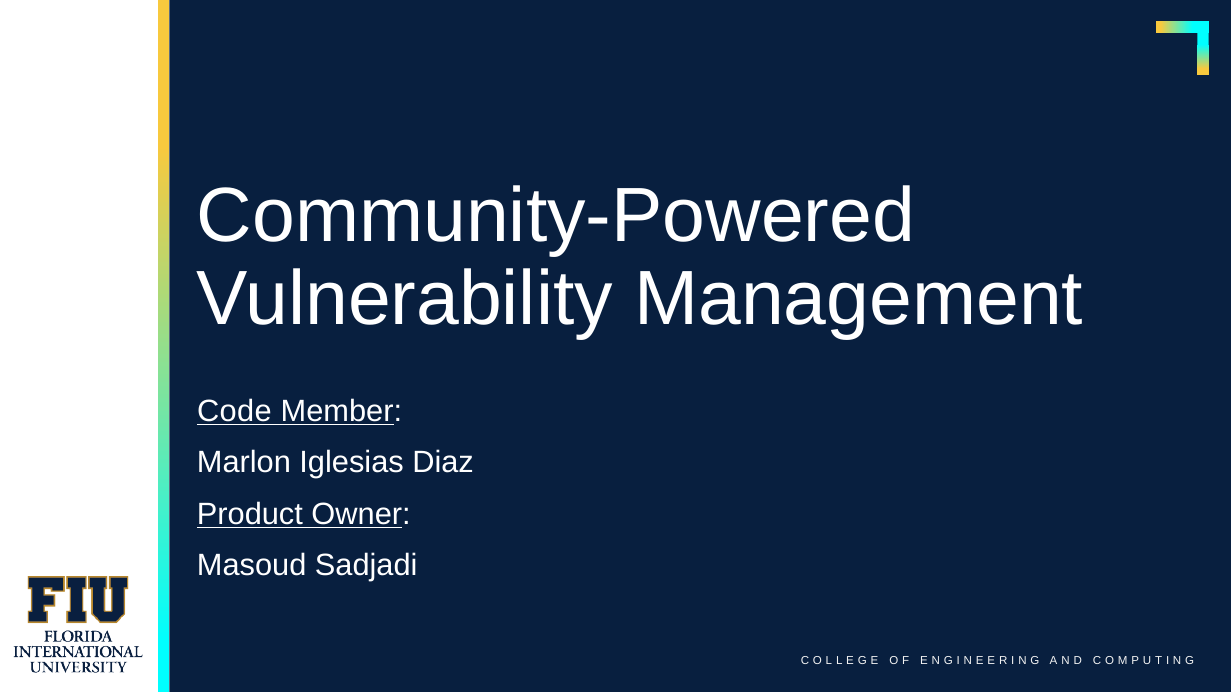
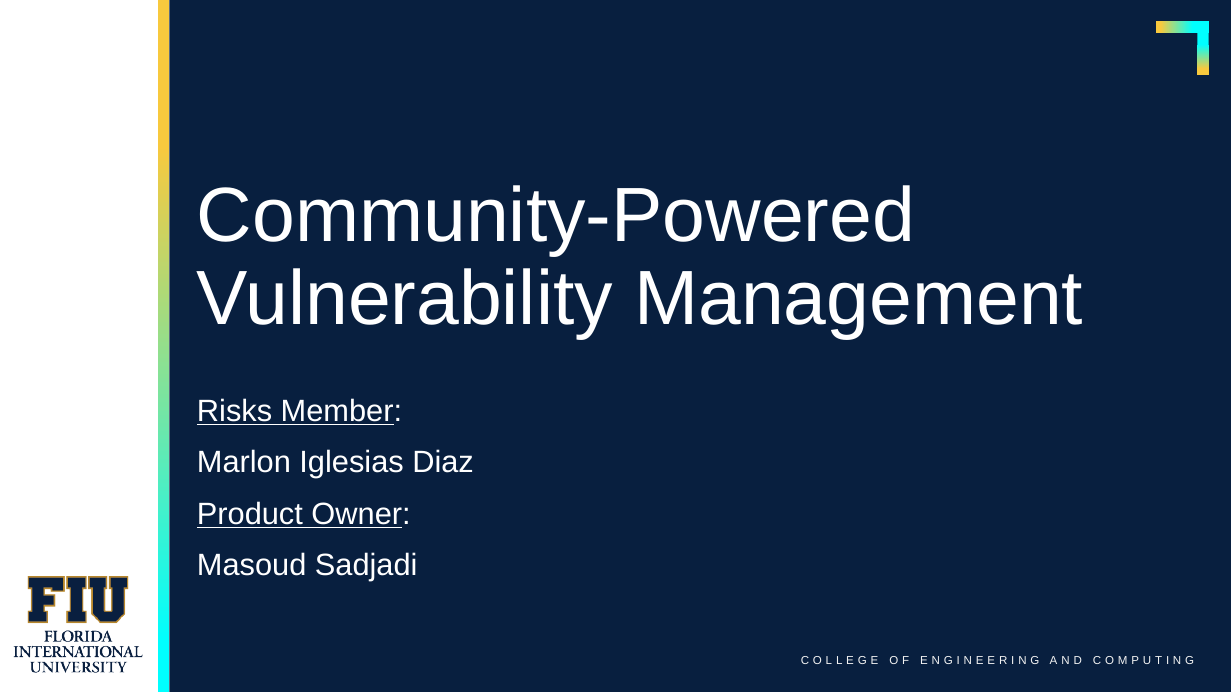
Code: Code -> Risks
